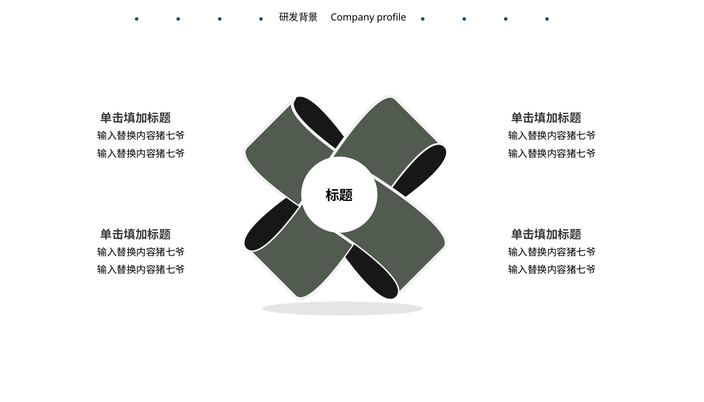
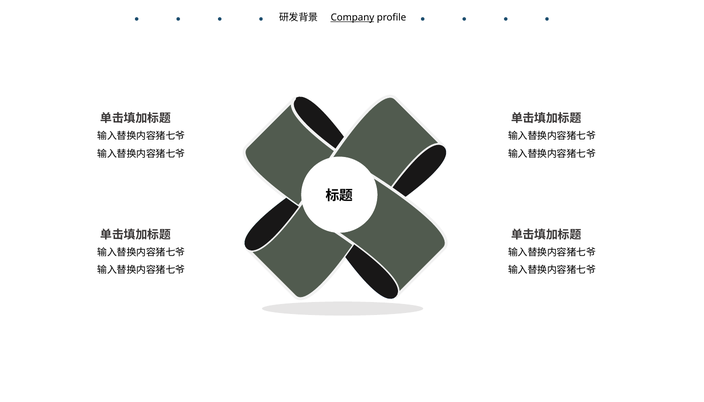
Company underline: none -> present
